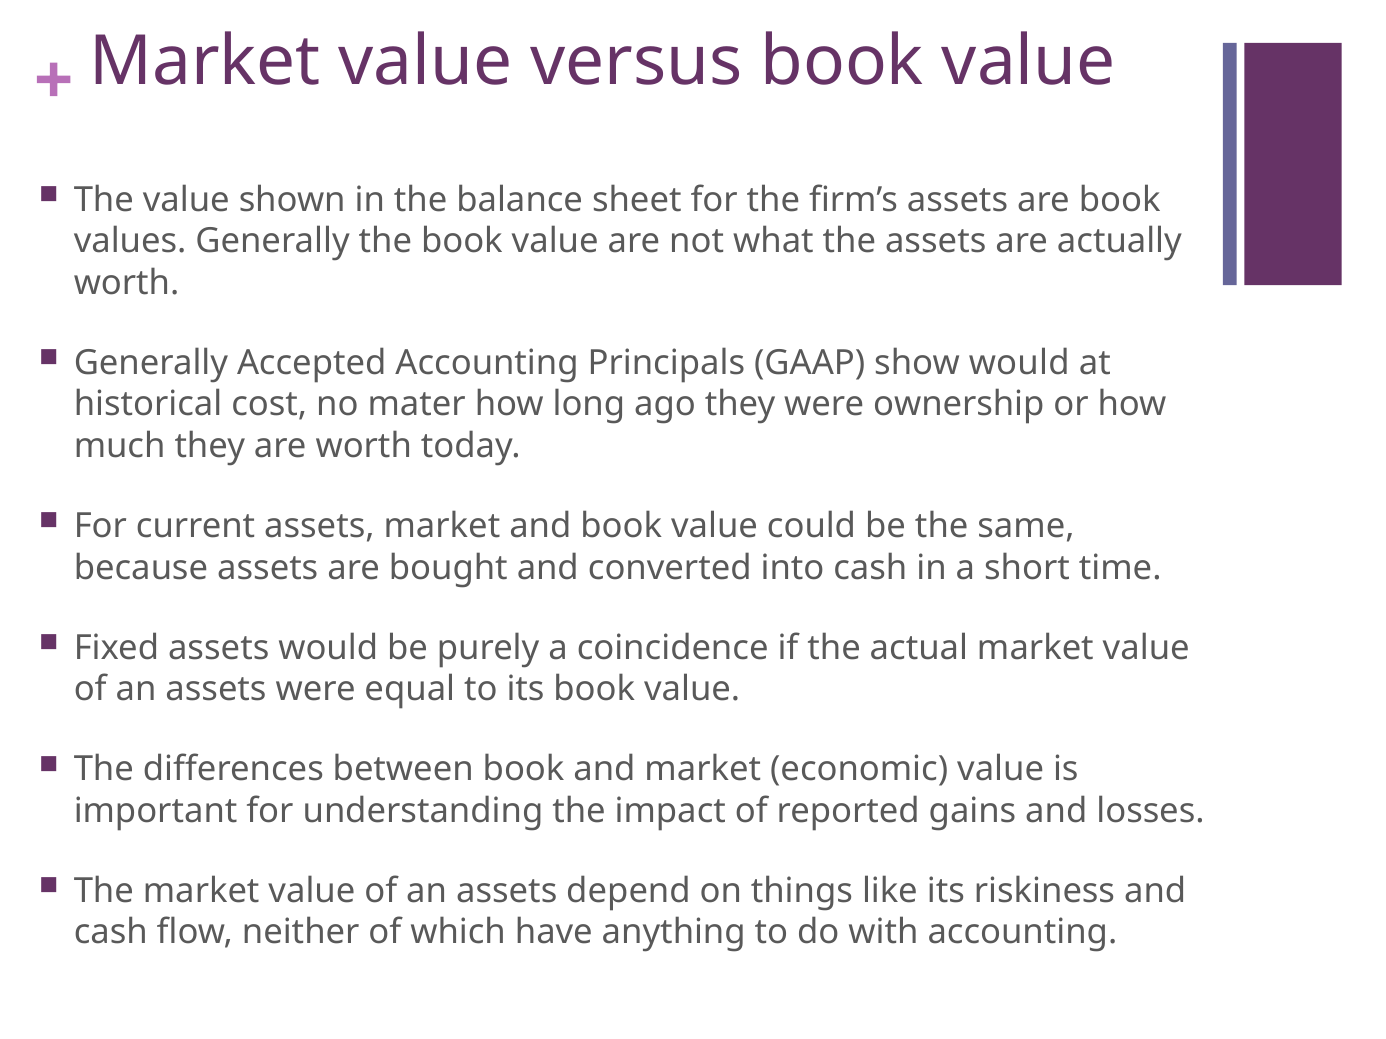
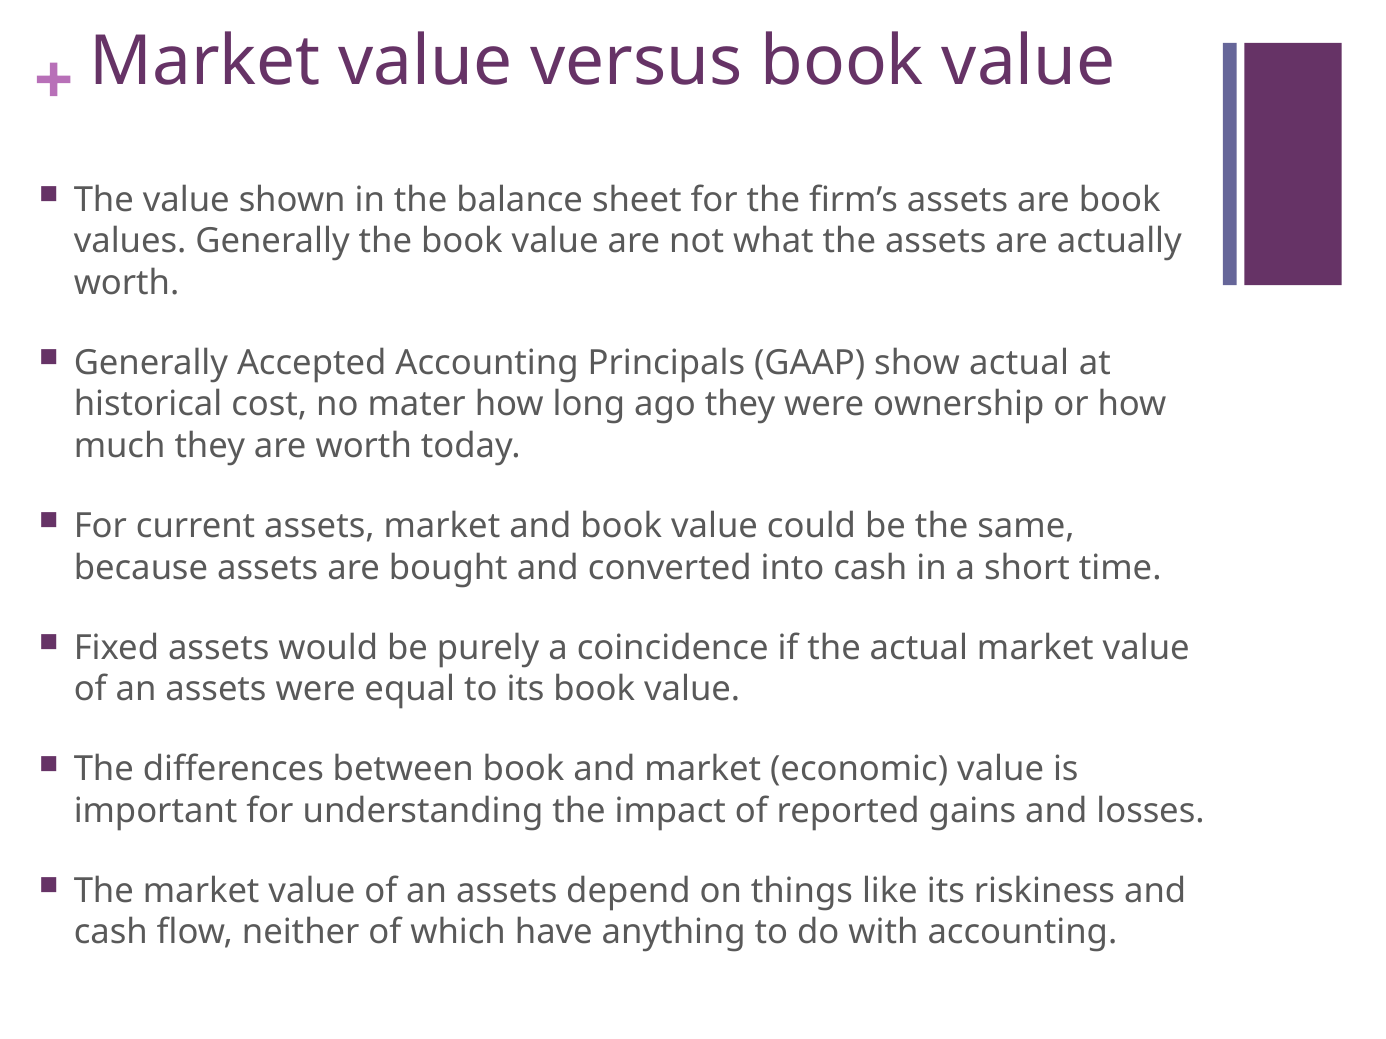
show would: would -> actual
